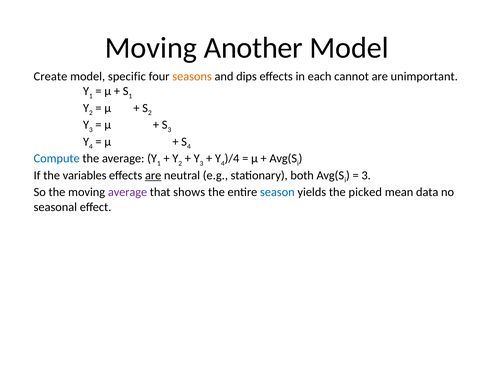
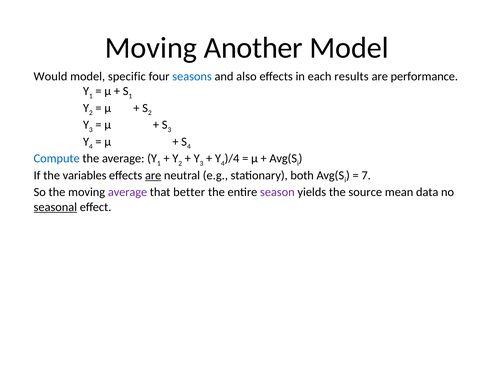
Create: Create -> Would
seasons colour: orange -> blue
dips: dips -> also
cannot: cannot -> results
unimportant: unimportant -> performance
3 at (366, 176): 3 -> 7
shows: shows -> better
season colour: blue -> purple
picked: picked -> source
seasonal underline: none -> present
